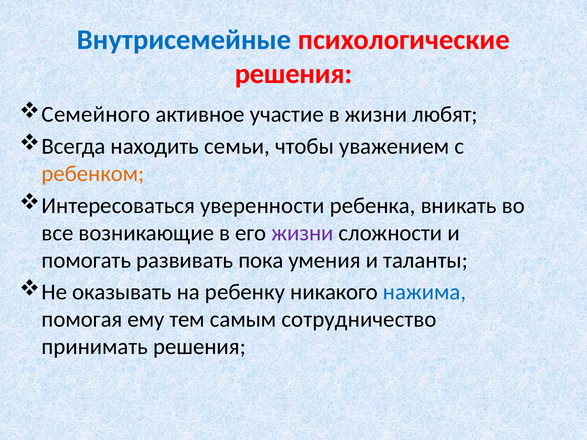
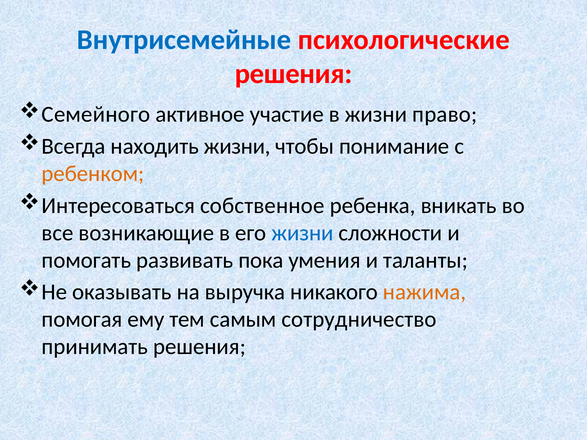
любят: любят -> право
находить семьи: семьи -> жизни
уважением: уважением -> понимание
уверенности: уверенности -> собственное
жизни at (302, 233) colour: purple -> blue
ребенку: ребенку -> выручка
нажима colour: blue -> orange
